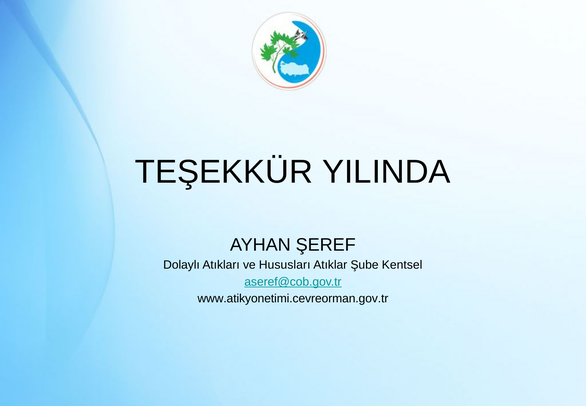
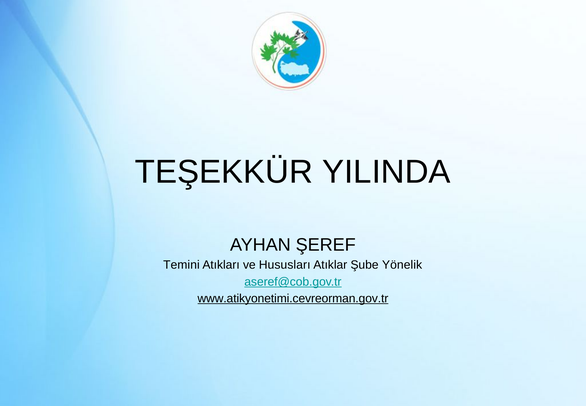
Dolaylı: Dolaylı -> Temini
Kentsel: Kentsel -> Yönelik
www.atikyonetimi.cevreorman.gov.tr underline: none -> present
